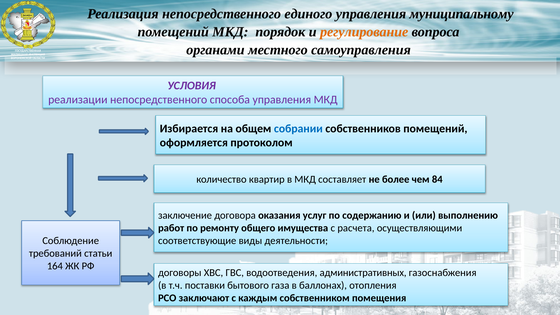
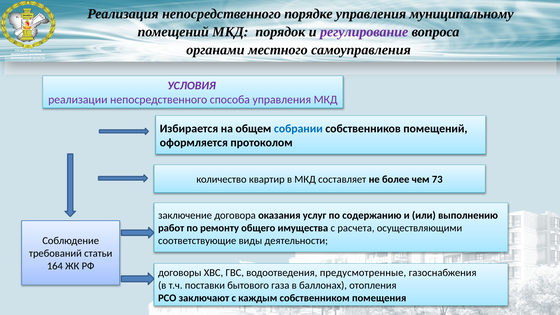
единого: единого -> порядке
регулирование colour: orange -> purple
84: 84 -> 73
административных: административных -> предусмотренные
